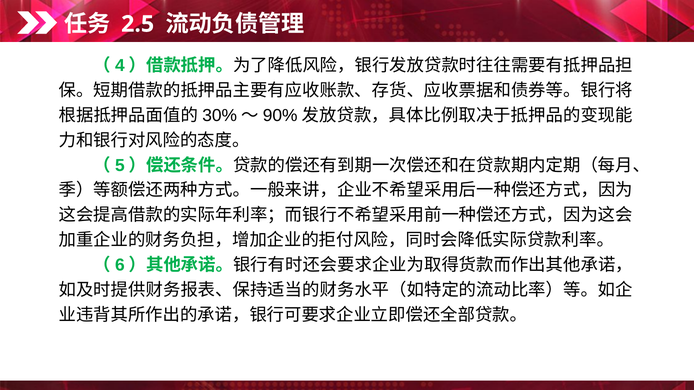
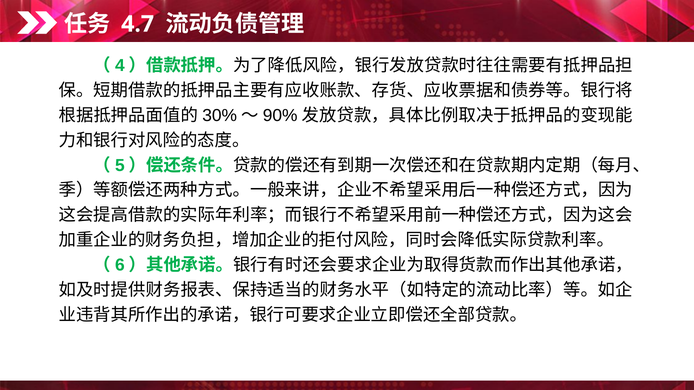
2.5: 2.5 -> 4.7
